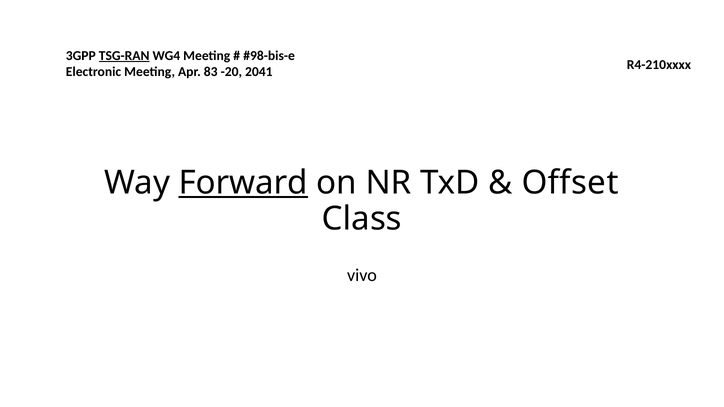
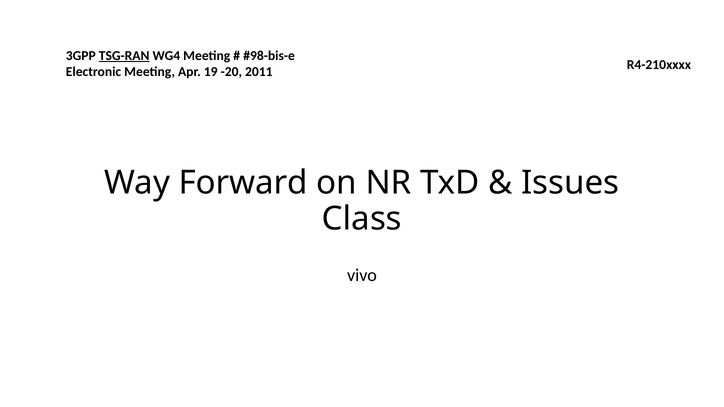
83: 83 -> 19
2041: 2041 -> 2011
Forward underline: present -> none
Offset: Offset -> Issues
